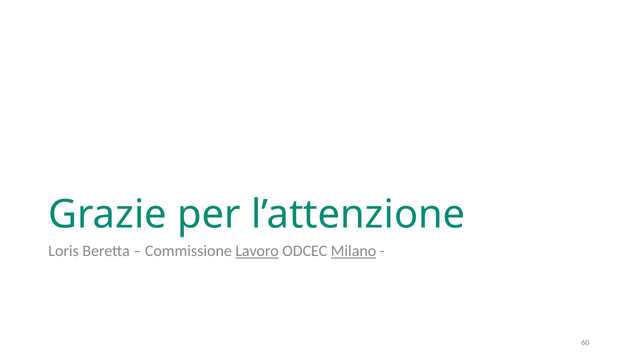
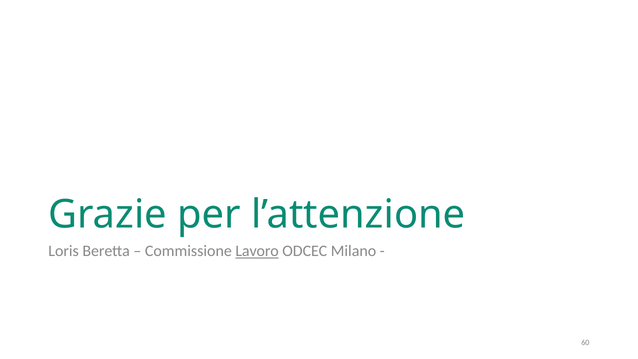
Milano underline: present -> none
